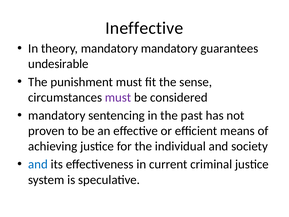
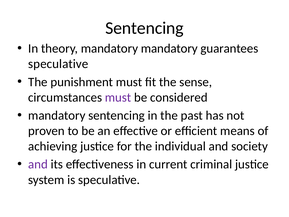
Ineffective at (144, 28): Ineffective -> Sentencing
undesirable at (58, 64): undesirable -> speculative
and at (38, 164) colour: blue -> purple
